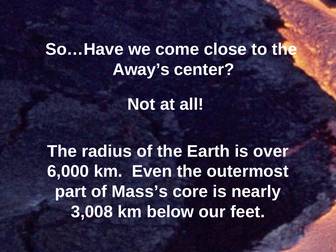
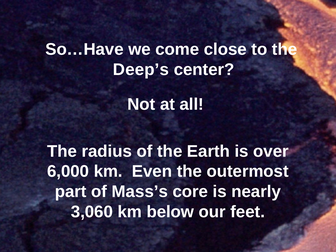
Away’s: Away’s -> Deep’s
3,008: 3,008 -> 3,060
